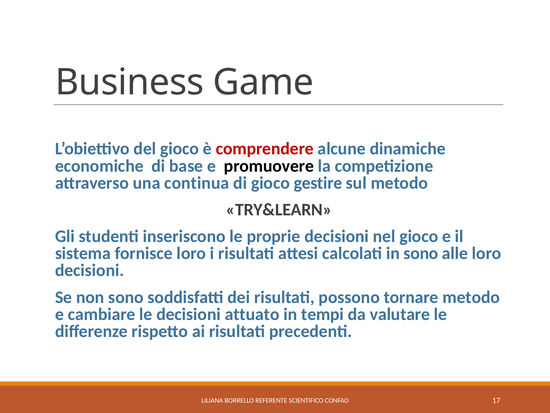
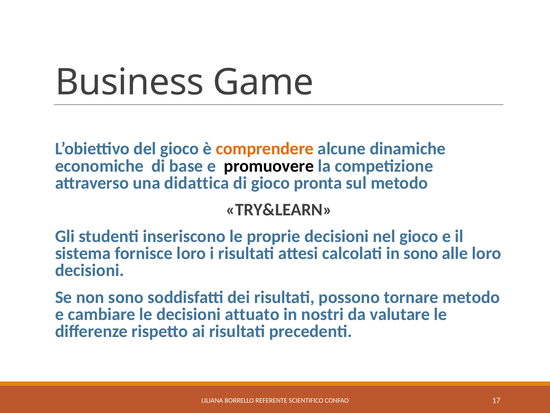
comprendere colour: red -> orange
continua: continua -> didattica
gestire: gestire -> pronta
tempi: tempi -> nostri
